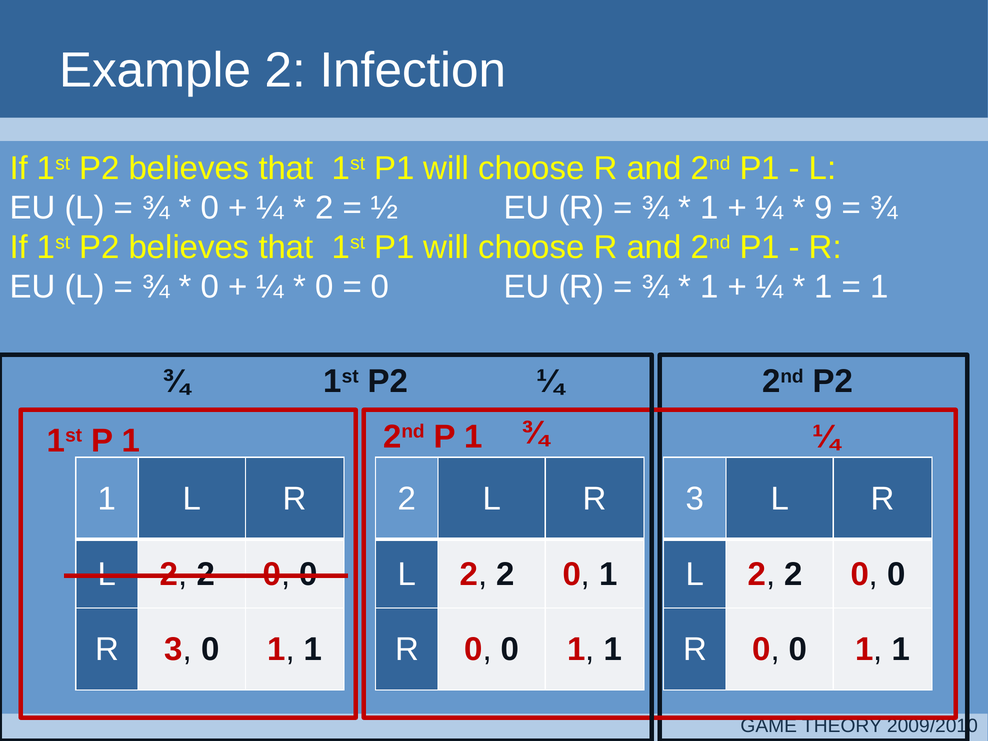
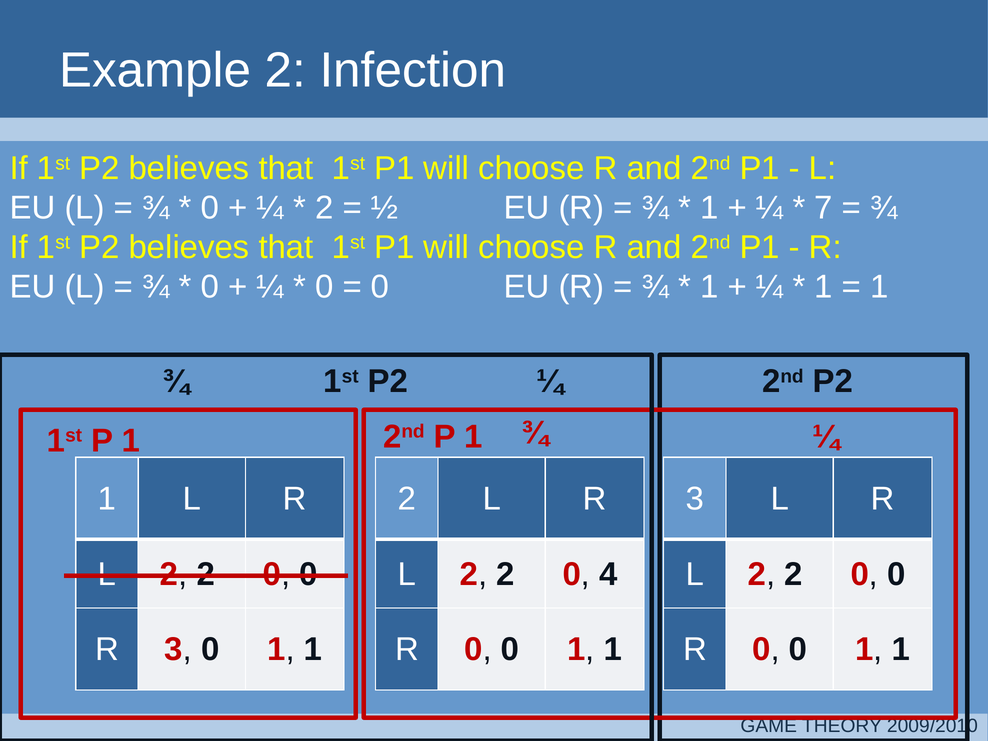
9: 9 -> 7
2 0 1: 1 -> 4
